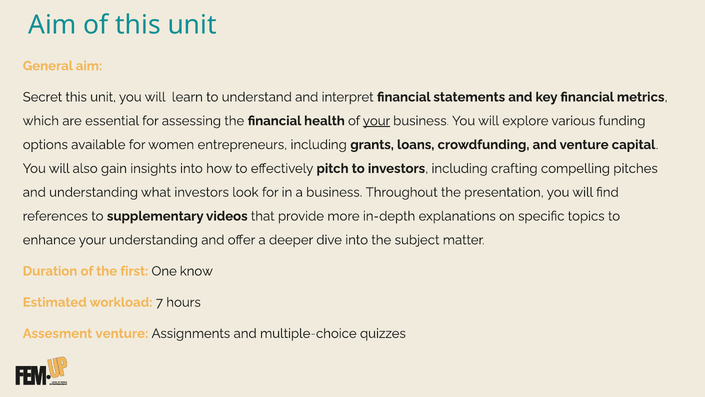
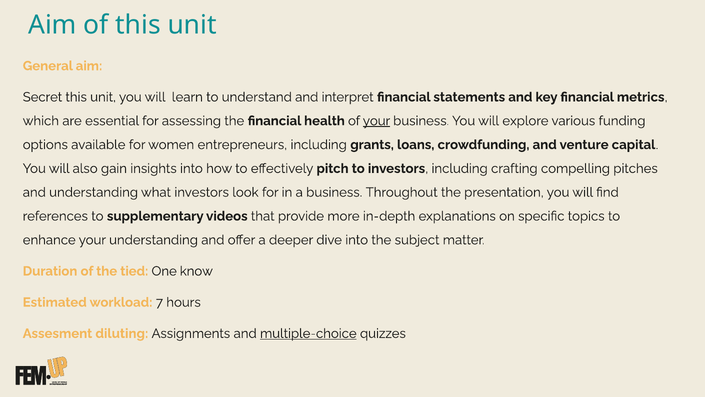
first: first -> tied
Assesment venture: venture -> diluting
multiple-choice underline: none -> present
